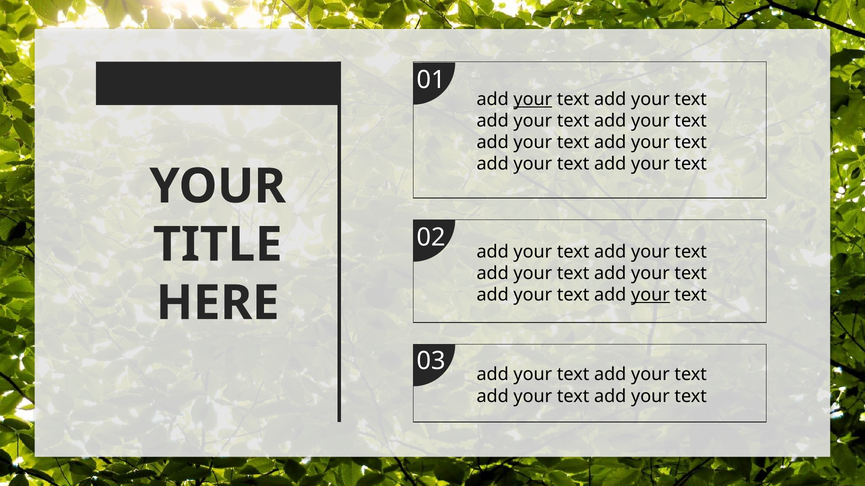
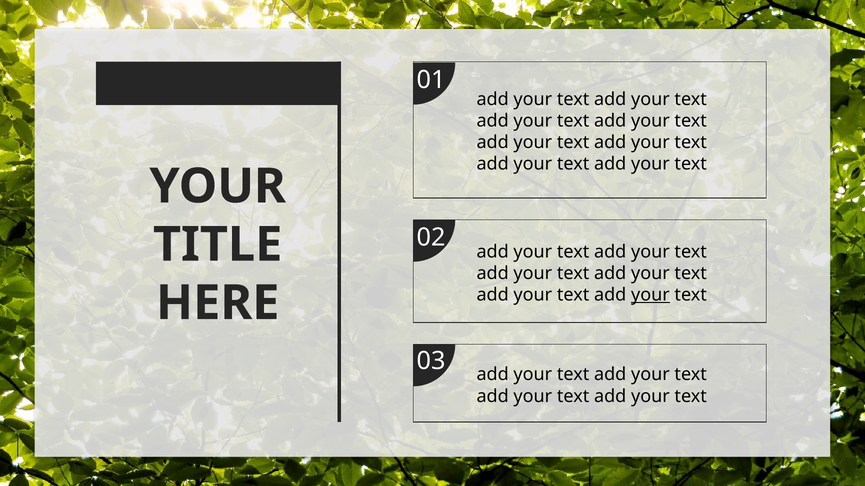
your at (533, 99) underline: present -> none
